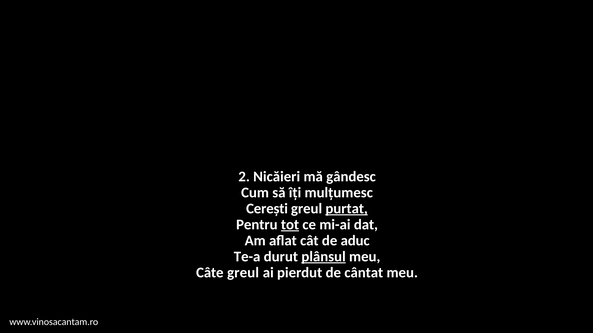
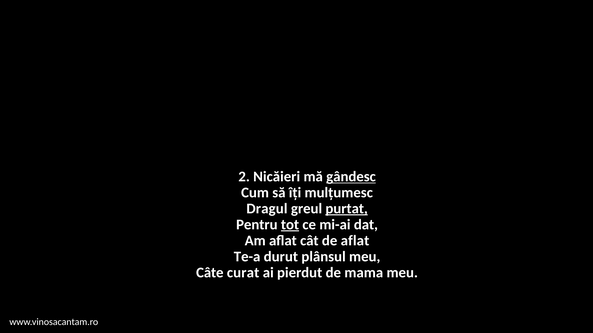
gândesc underline: none -> present
Cerești: Cerești -> Dragul
de aduc: aduc -> aflat
plânsul underline: present -> none
Câte greul: greul -> curat
cântat: cântat -> mama
